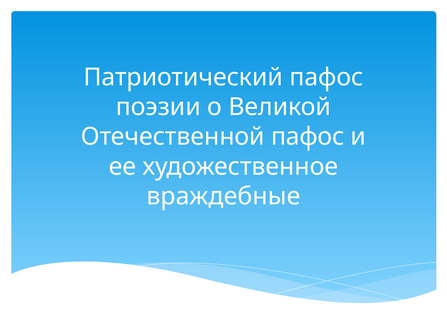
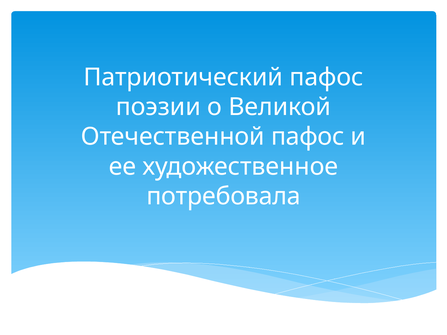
враждебные: враждебные -> потребовала
